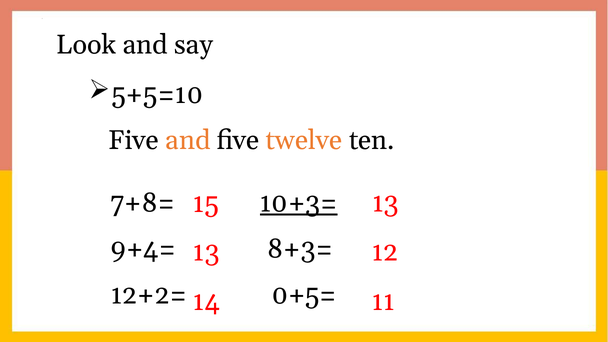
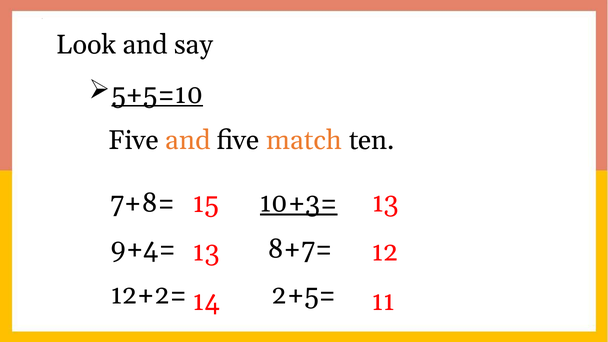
5+5=10 underline: none -> present
twelve: twelve -> match
8+3=: 8+3= -> 8+7=
0+5=: 0+5= -> 2+5=
